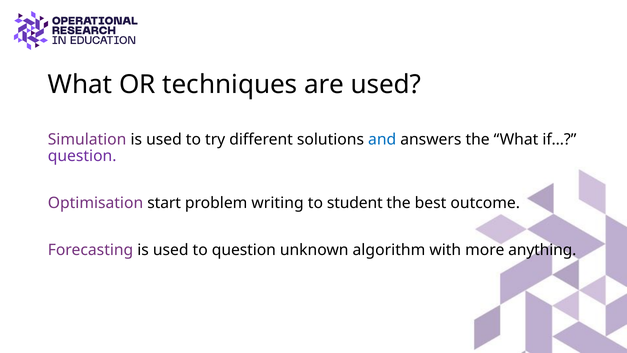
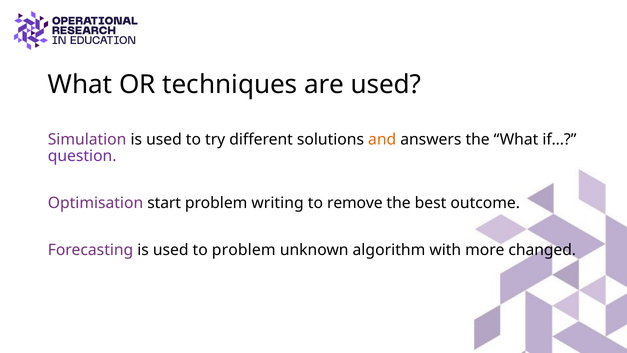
and colour: blue -> orange
student: student -> remove
to question: question -> problem
anything: anything -> changed
